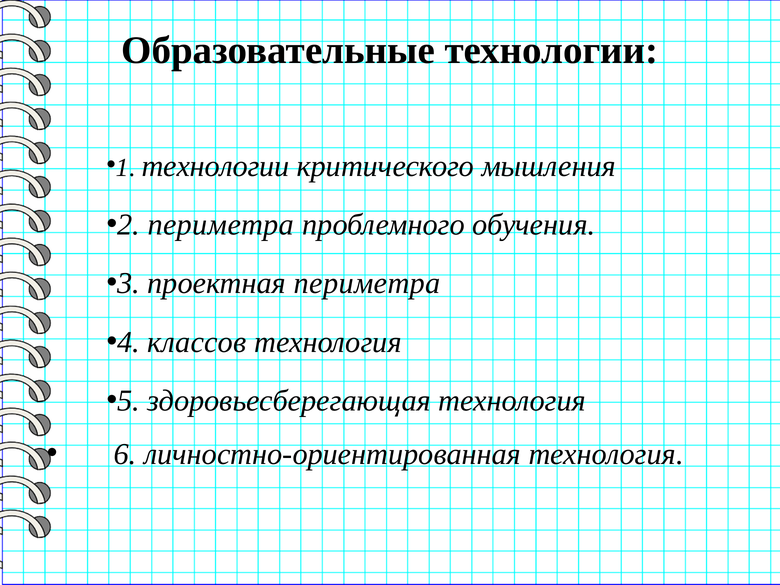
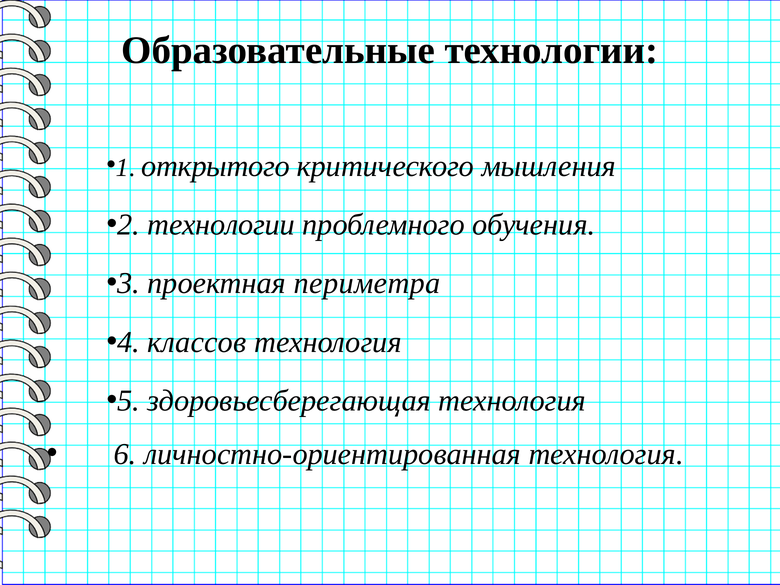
1 технологии: технологии -> открытого
периметра at (221, 225): периметра -> технологии
